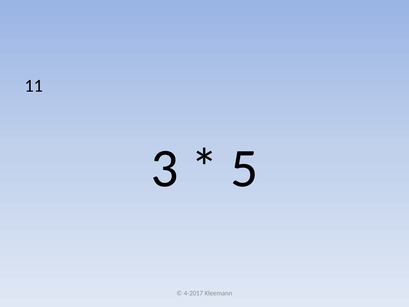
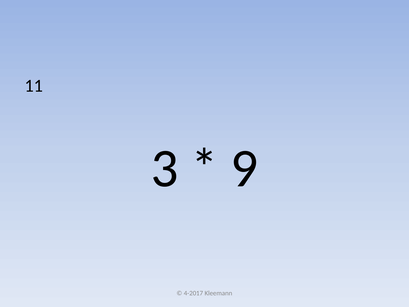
5: 5 -> 9
